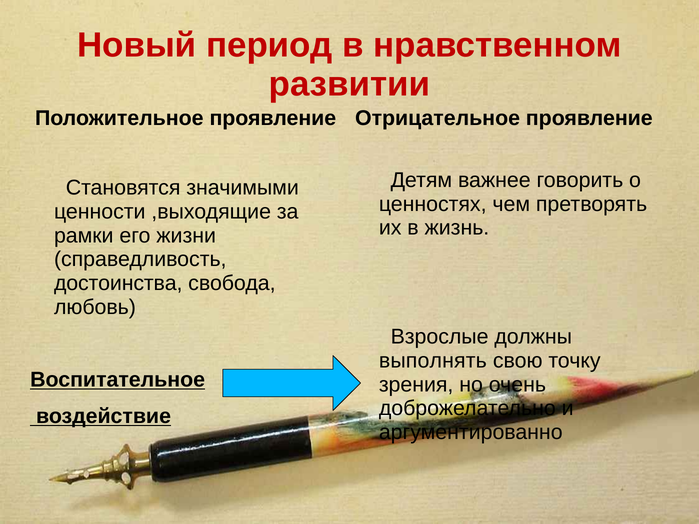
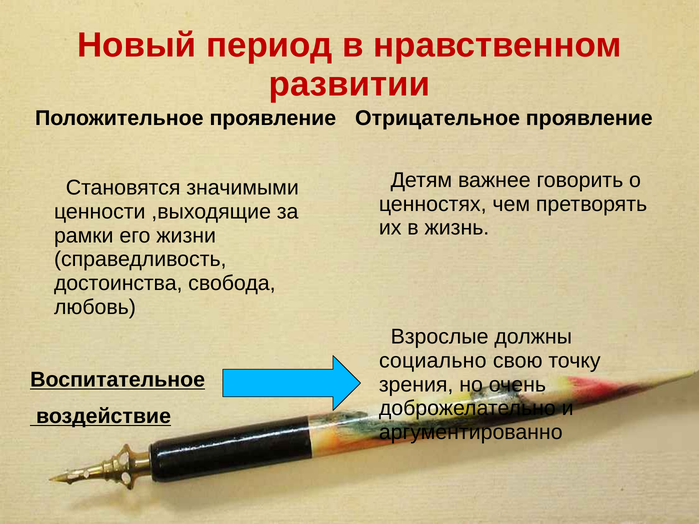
выполнять: выполнять -> социально
